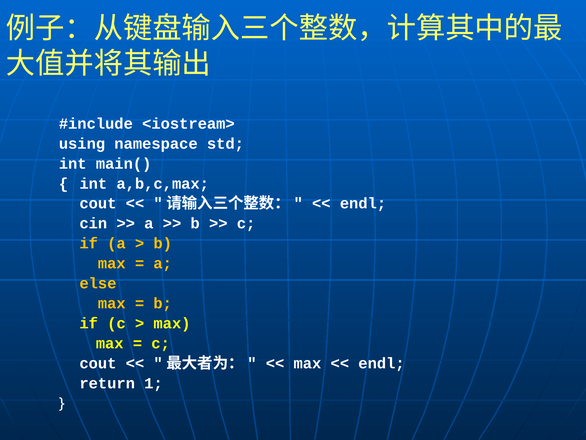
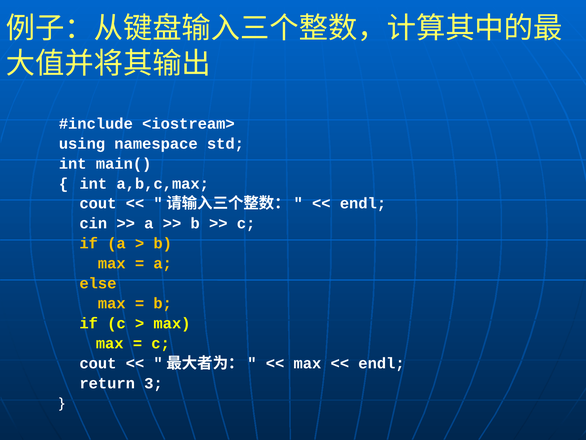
1: 1 -> 3
